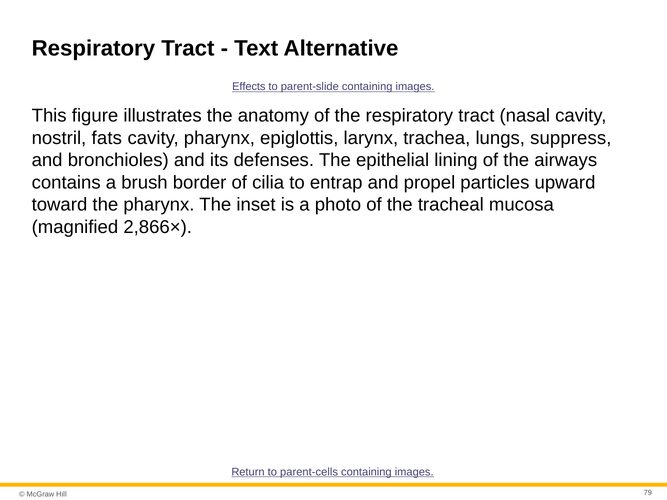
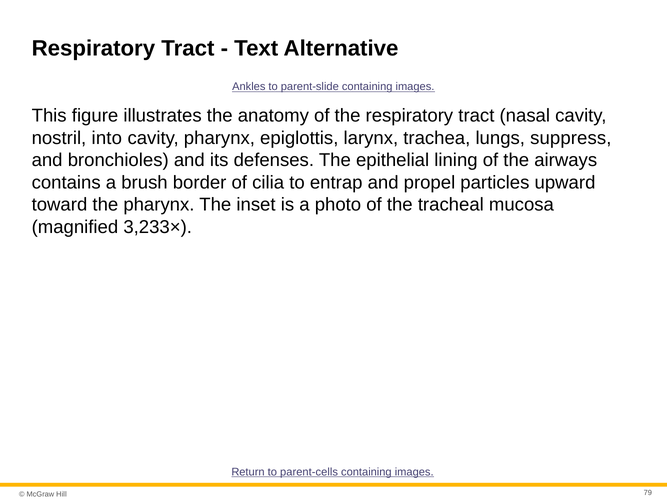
Effects: Effects -> Ankles
fats: fats -> into
2,866×: 2,866× -> 3,233×
